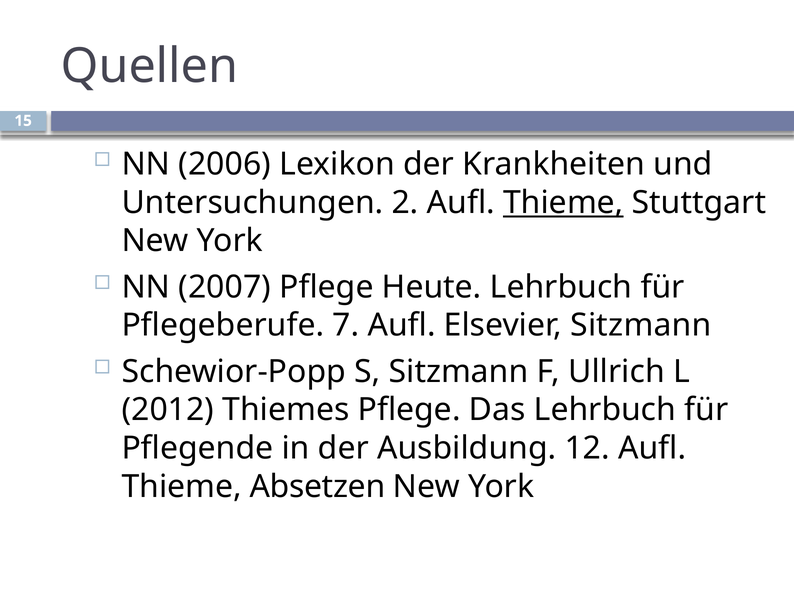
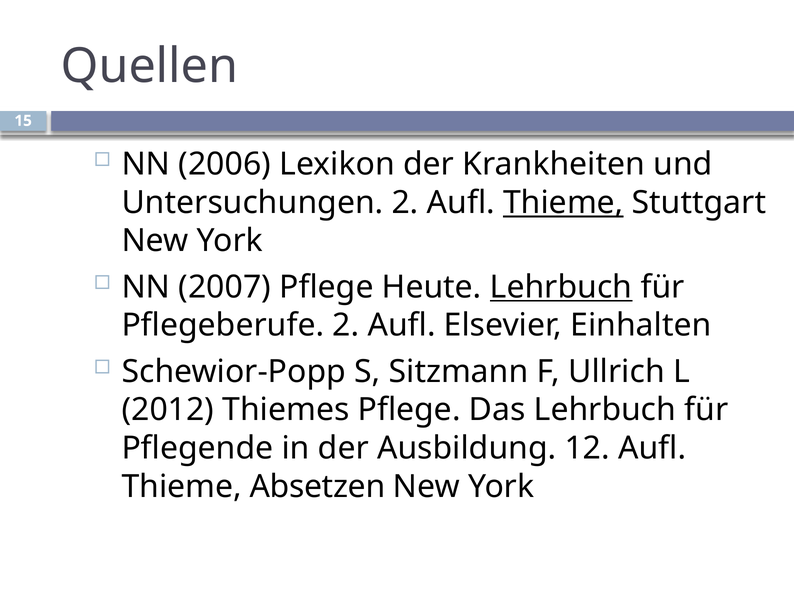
Lehrbuch at (561, 287) underline: none -> present
Pflegeberufe 7: 7 -> 2
Elsevier Sitzmann: Sitzmann -> Einhalten
